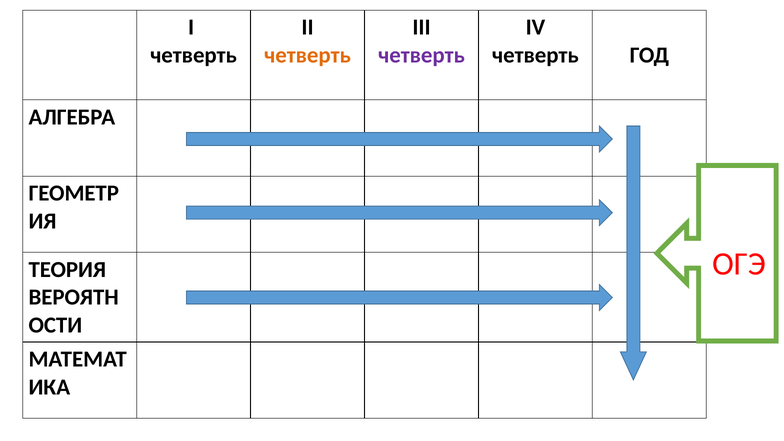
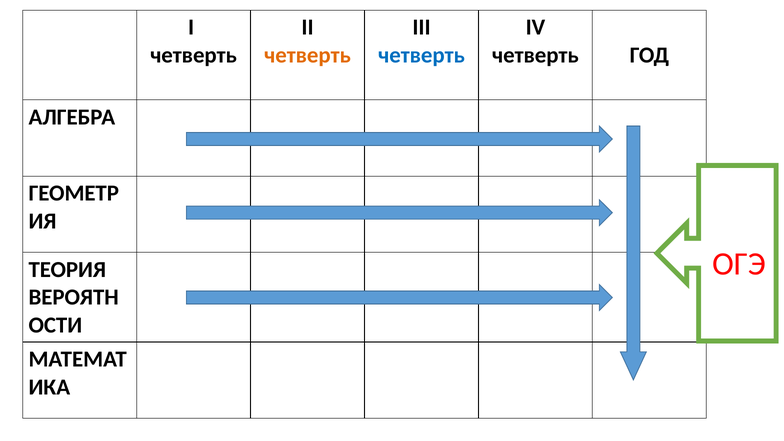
четверть at (421, 55) colour: purple -> blue
